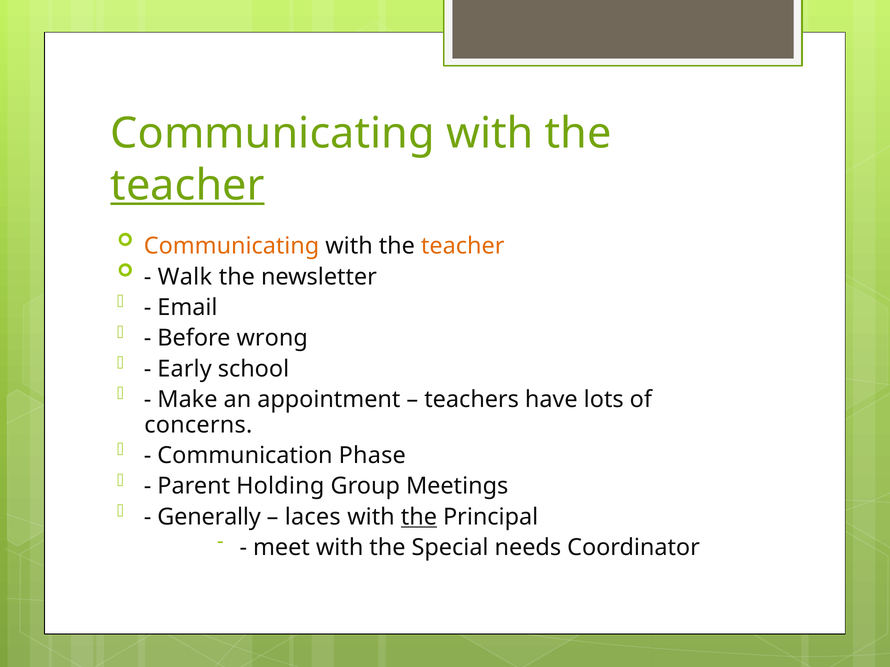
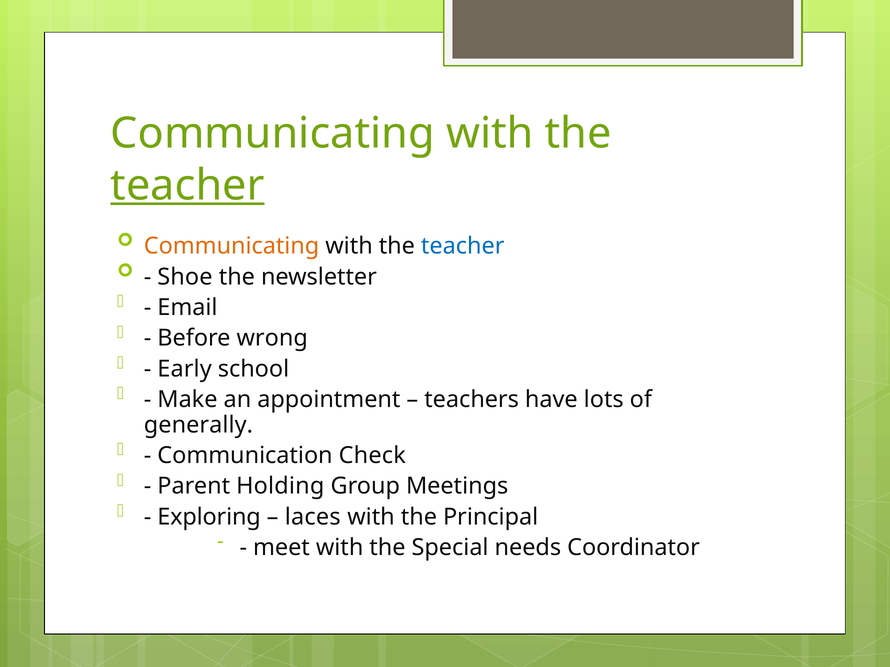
teacher at (463, 246) colour: orange -> blue
Walk: Walk -> Shoe
concerns: concerns -> generally
Phase: Phase -> Check
Generally: Generally -> Exploring
the at (419, 517) underline: present -> none
